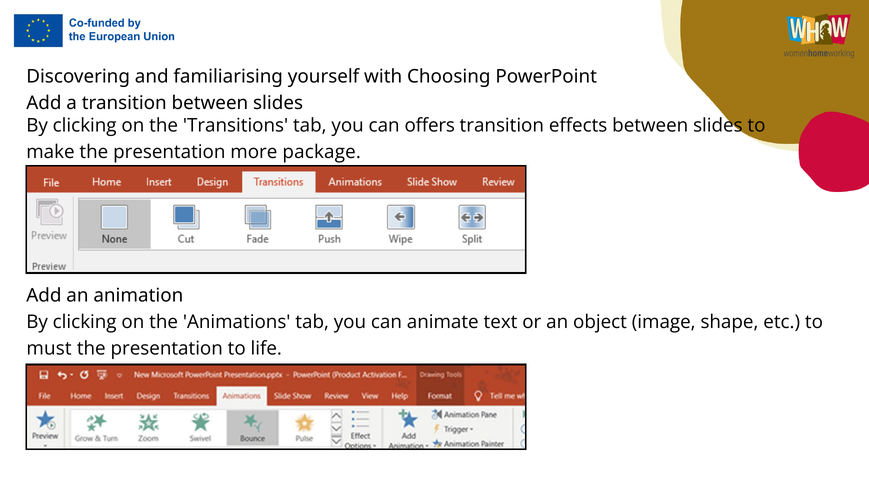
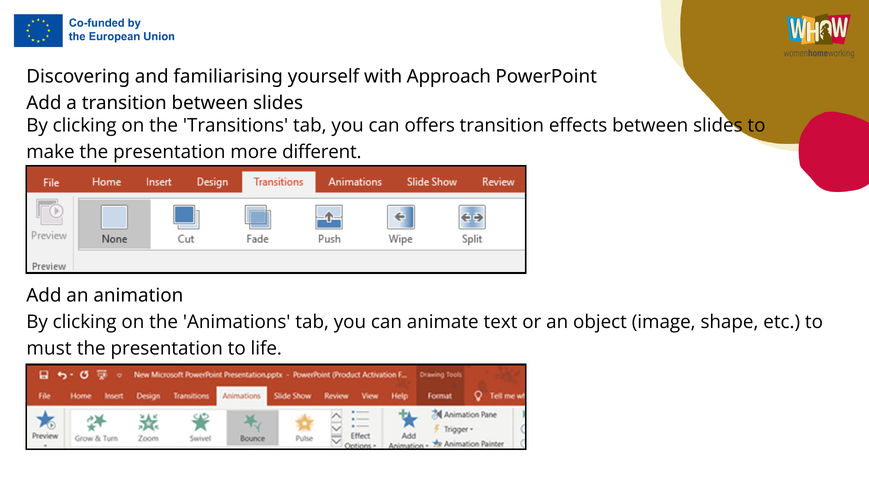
Choosing: Choosing -> Approach
package: package -> different
